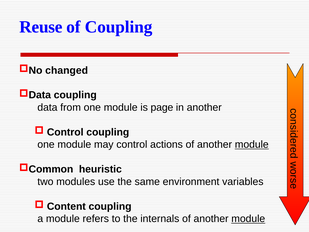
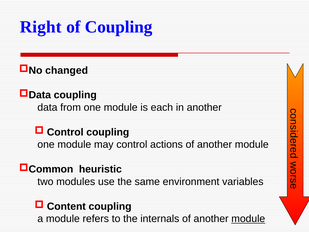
Reuse: Reuse -> Right
page: page -> each
module at (252, 144) underline: present -> none
